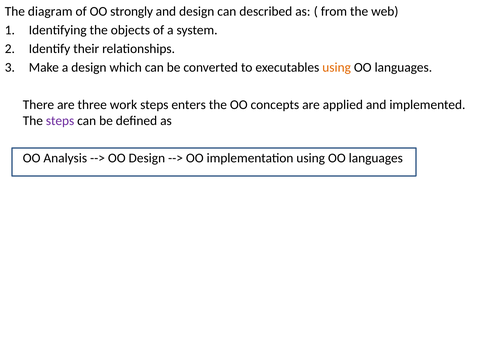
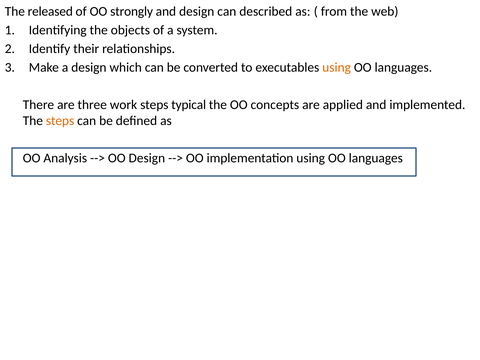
diagram: diagram -> released
enters: enters -> typical
steps at (60, 121) colour: purple -> orange
